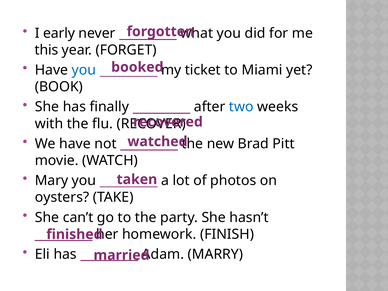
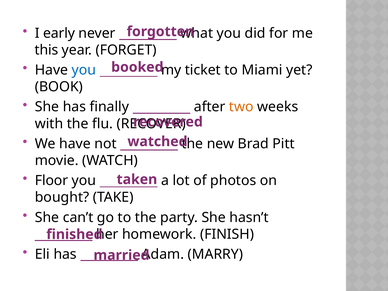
two colour: blue -> orange
Mary: Mary -> Floor
oysters: oysters -> bought
